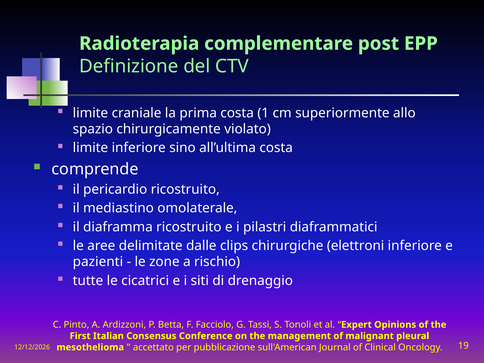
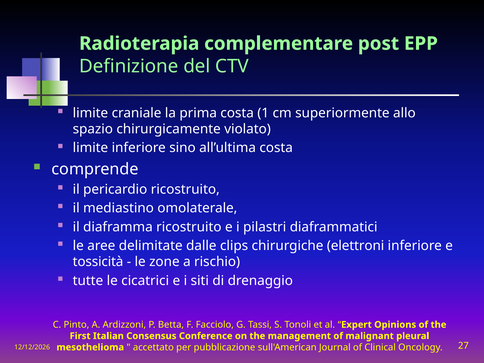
pazienti: pazienti -> tossicità
19: 19 -> 27
